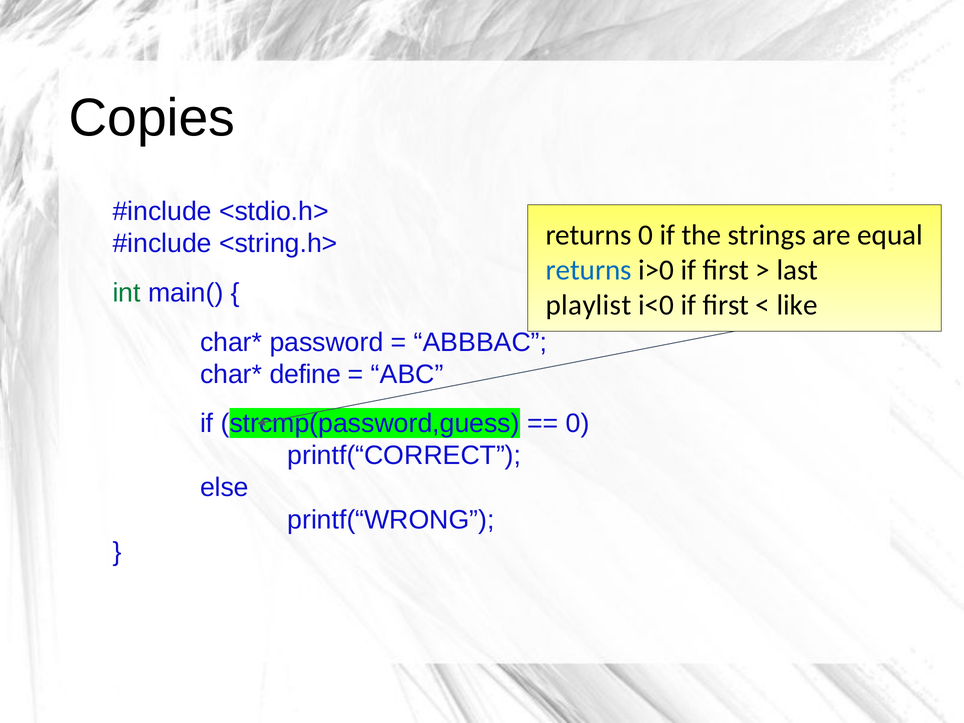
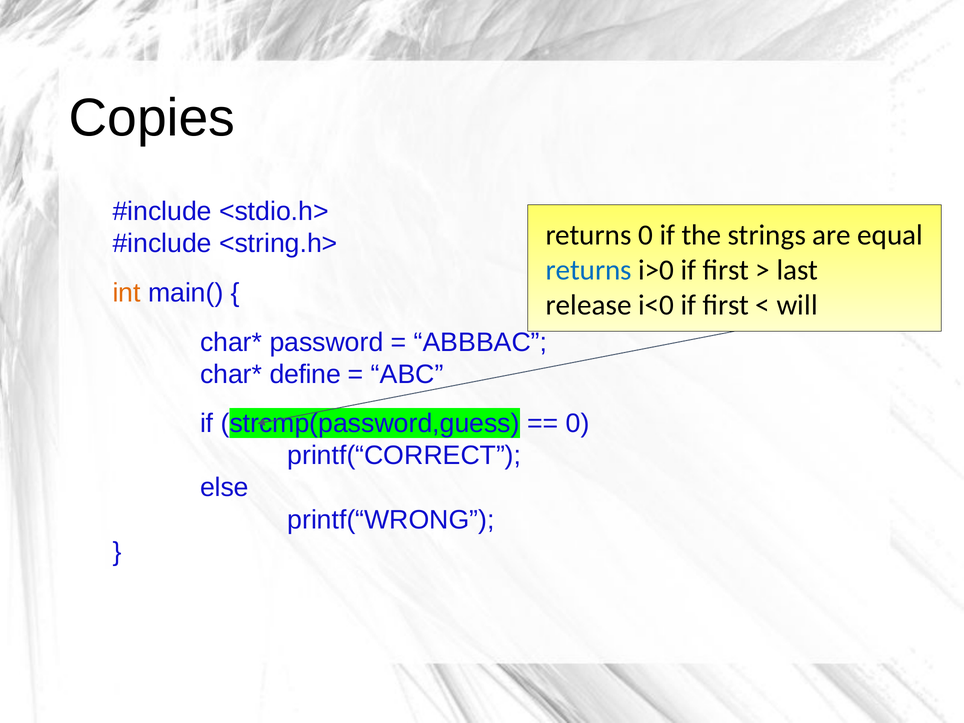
int colour: green -> orange
playlist: playlist -> release
like: like -> will
